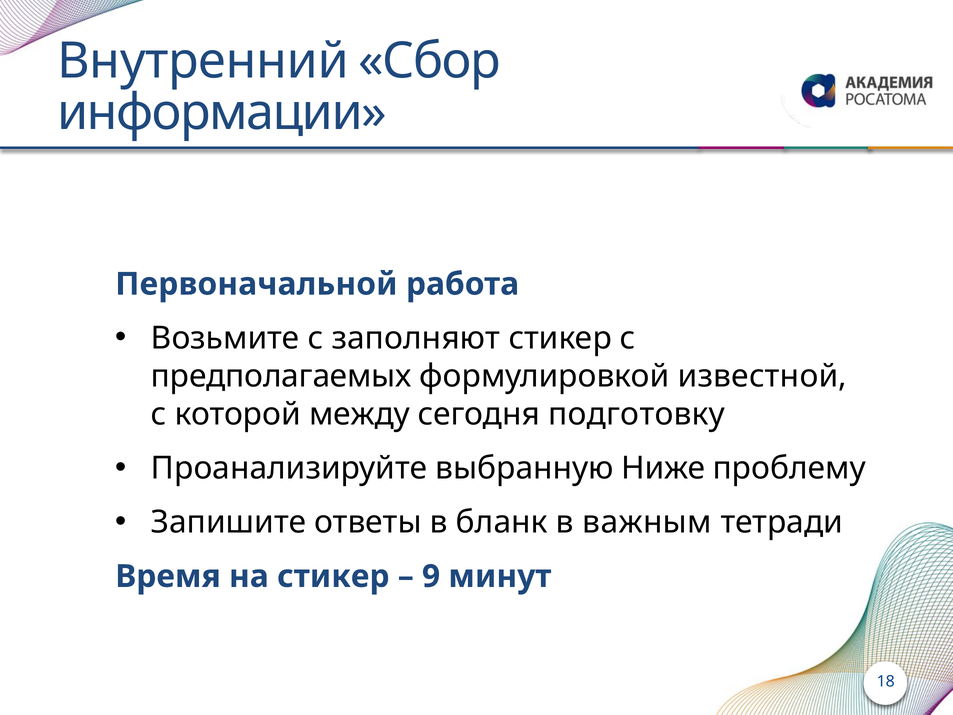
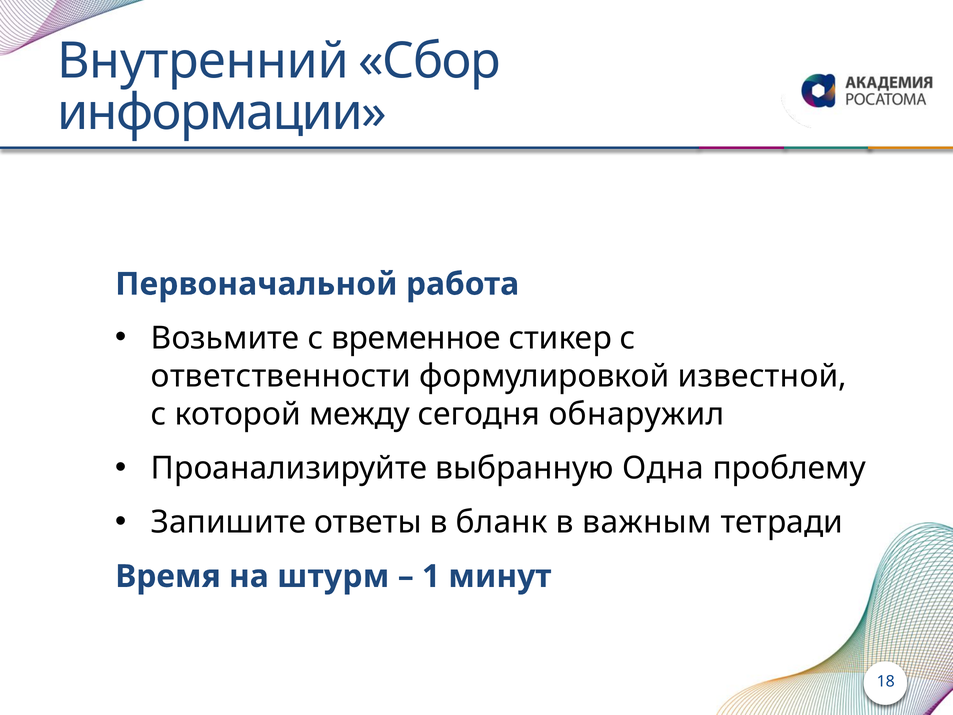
заполняют: заполняют -> временное
предполагаемых: предполагаемых -> ответственности
подготовку: подготовку -> обнаружил
Ниже: Ниже -> Одна
на стикер: стикер -> штурм
9: 9 -> 1
